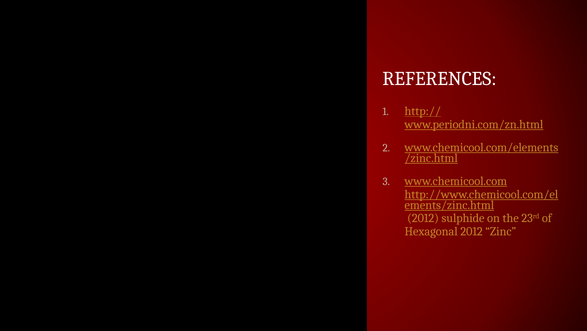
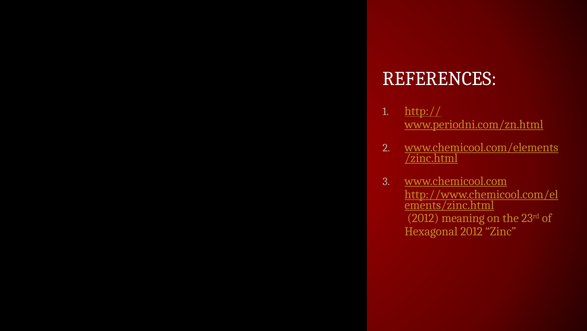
sulphide: sulphide -> meaning
